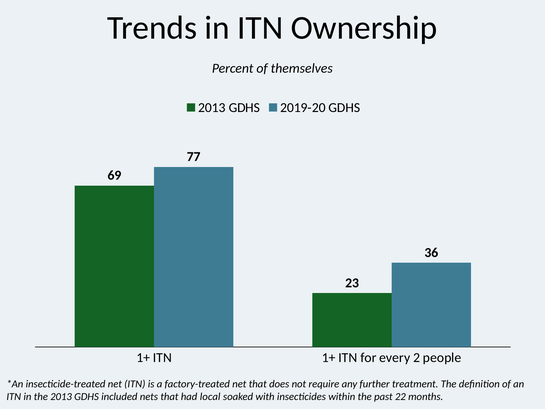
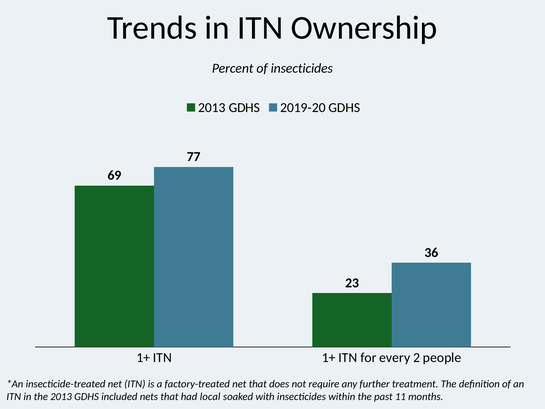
of themselves: themselves -> insecticides
22: 22 -> 11
